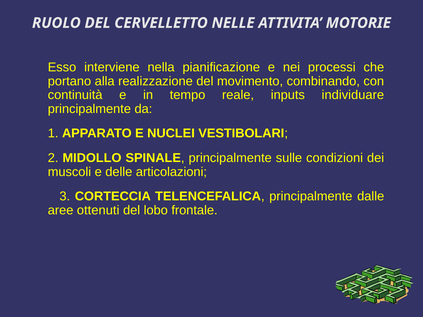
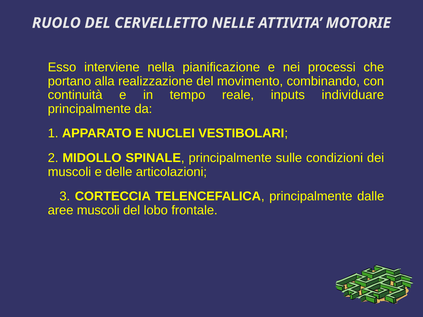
aree ottenuti: ottenuti -> muscoli
